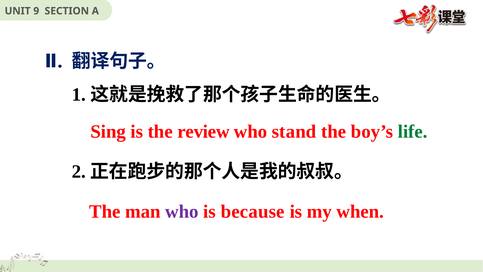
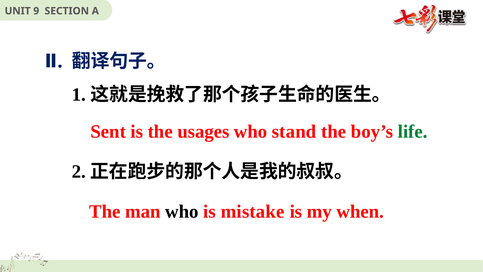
Sing: Sing -> Sent
review: review -> usages
who at (182, 211) colour: purple -> black
because: because -> mistake
